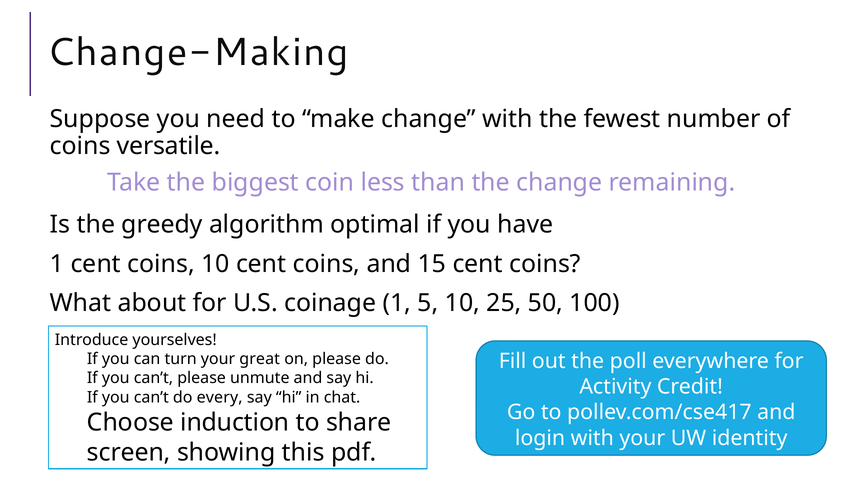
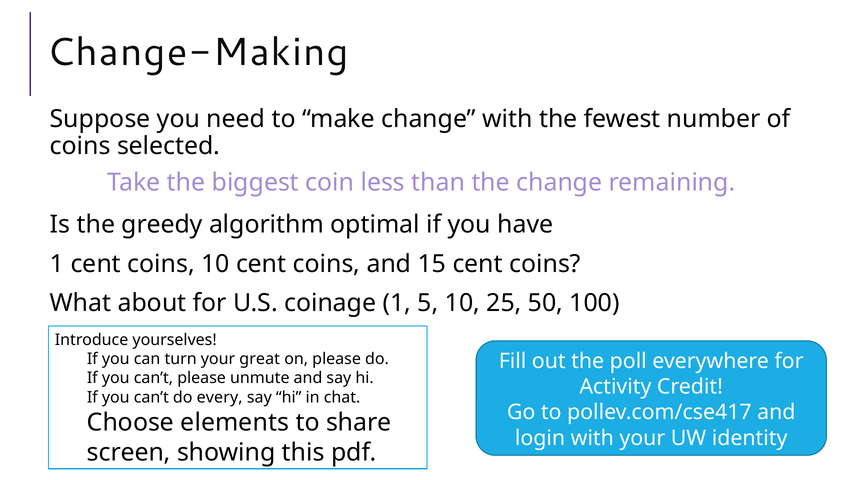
versatile: versatile -> selected
induction: induction -> elements
